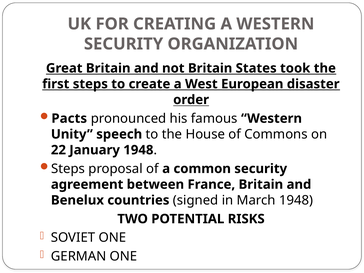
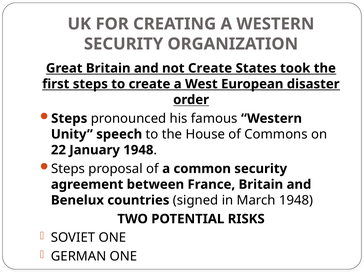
not Britain: Britain -> Create
Pacts at (69, 118): Pacts -> Steps
